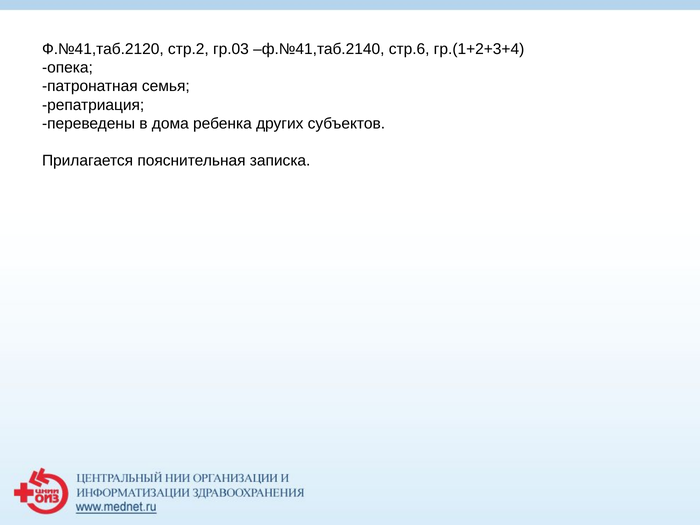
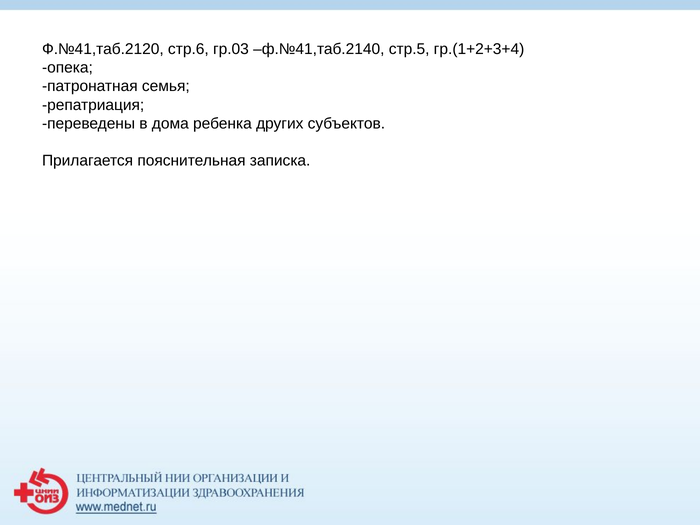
стр.2: стр.2 -> стр.6
стр.6: стр.6 -> стр.5
